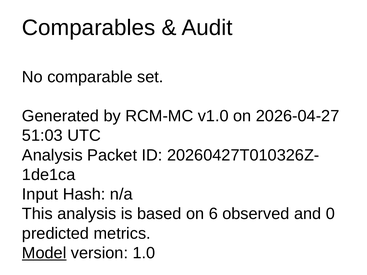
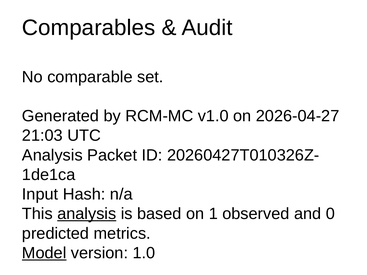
51:03: 51:03 -> 21:03
analysis at (87, 214) underline: none -> present
6: 6 -> 1
